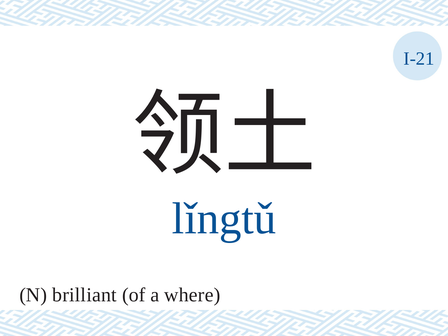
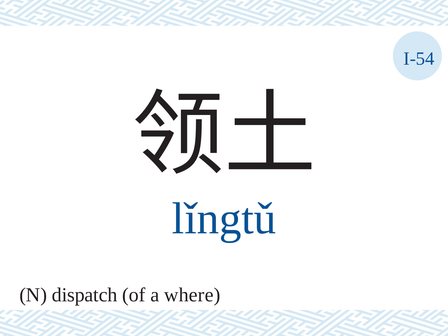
I-21: I-21 -> I-54
brilliant: brilliant -> dispatch
